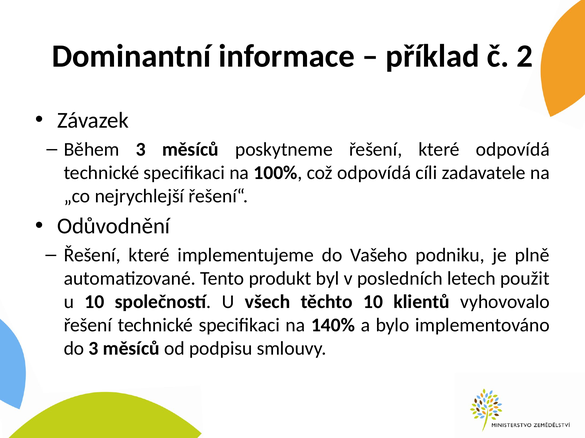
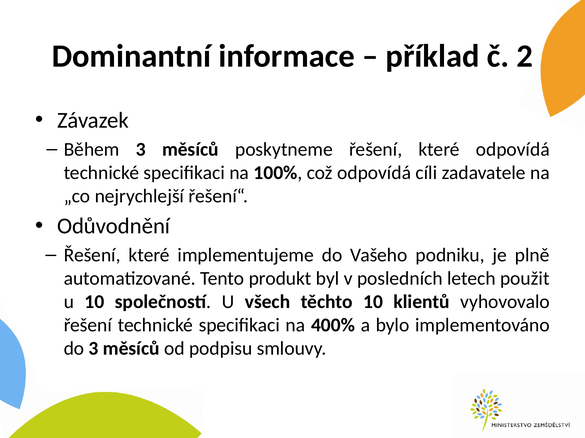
140%: 140% -> 400%
